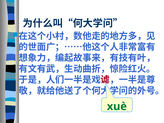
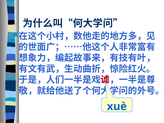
xuè colour: green -> blue
